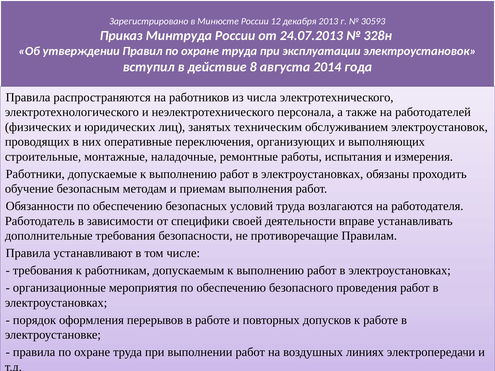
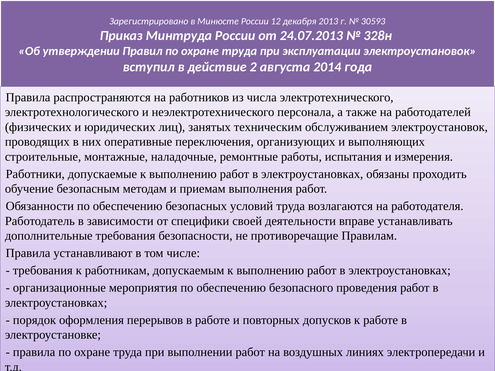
8: 8 -> 2
